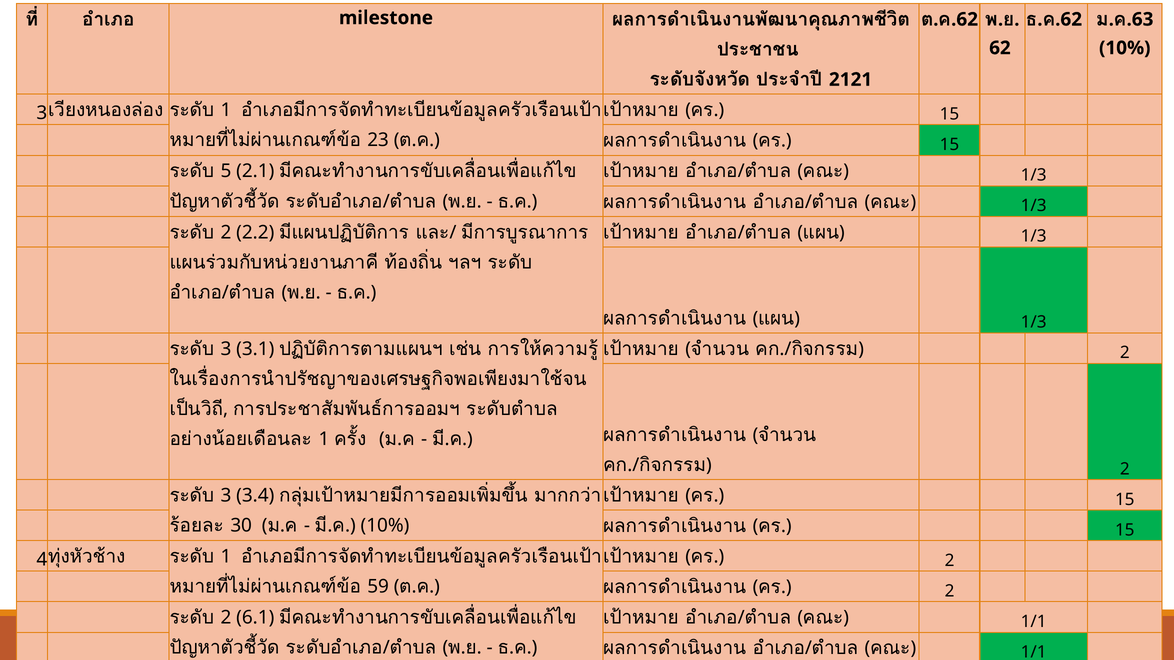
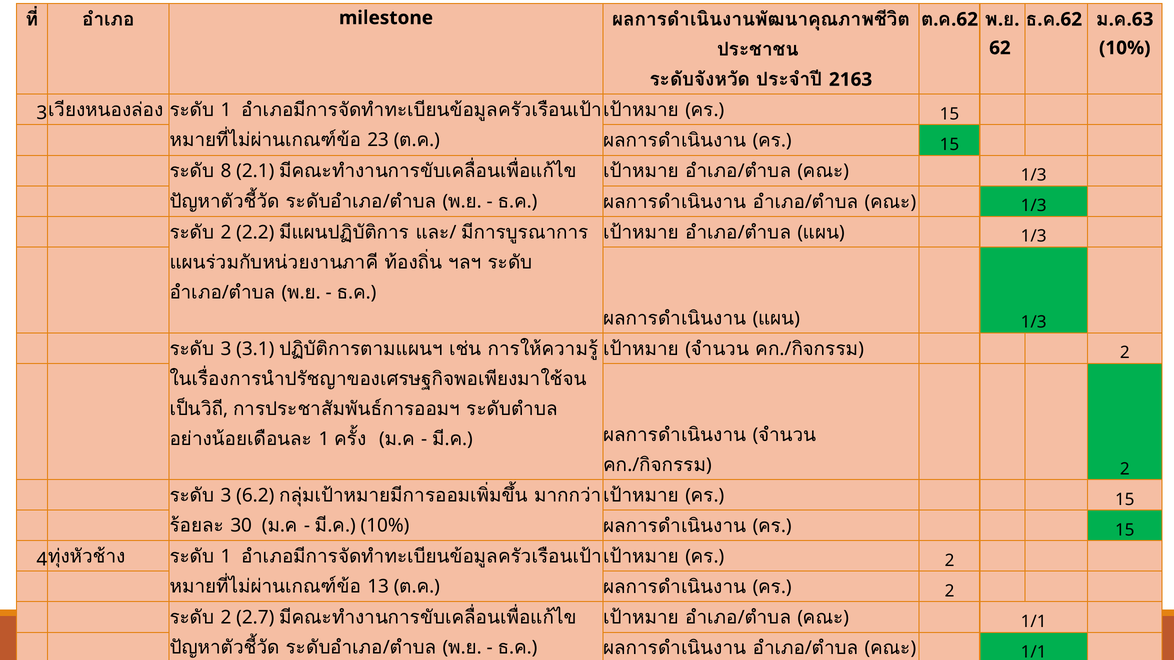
2121: 2121 -> 2163
5: 5 -> 8
3.4: 3.4 -> 6.2
59: 59 -> 13
6.1: 6.1 -> 2.7
